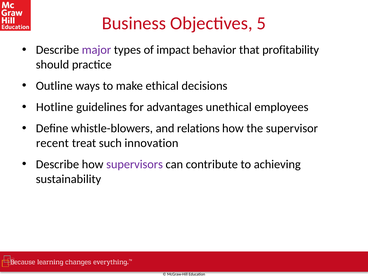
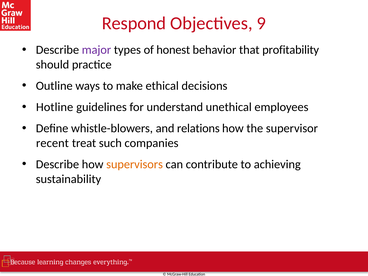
Business: Business -> Respond
5: 5 -> 9
impact: impact -> honest
advantages: advantages -> understand
innovation: innovation -> companies
supervisors colour: purple -> orange
